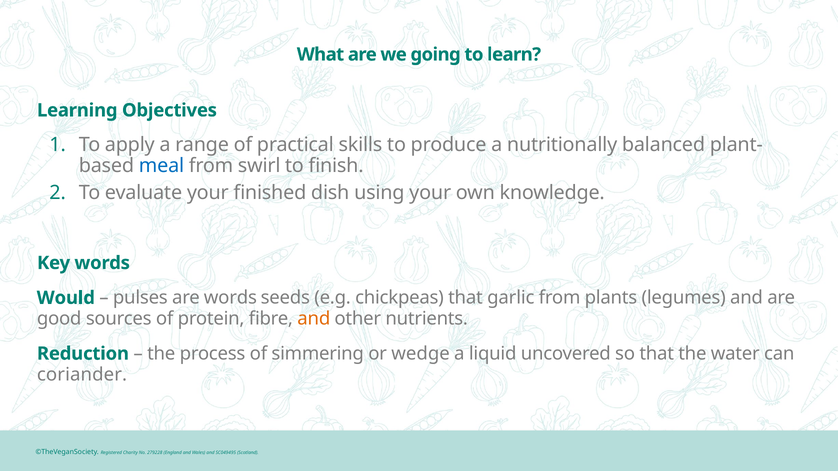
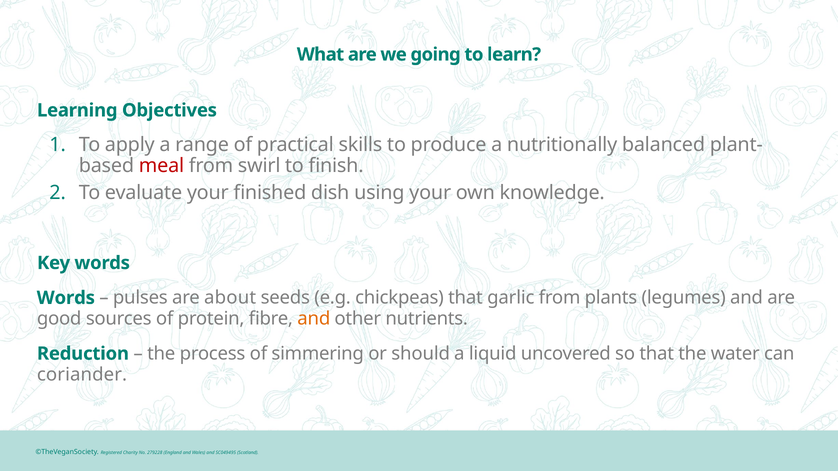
meal colour: blue -> red
Would at (66, 298): Would -> Words
are words: words -> about
wedge: wedge -> should
